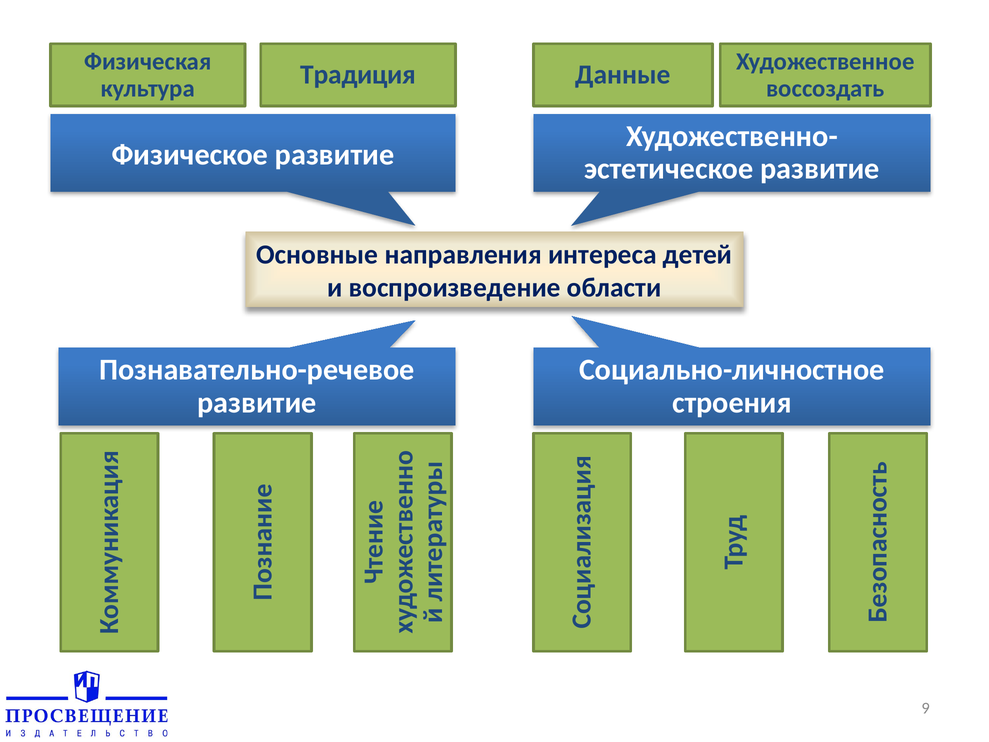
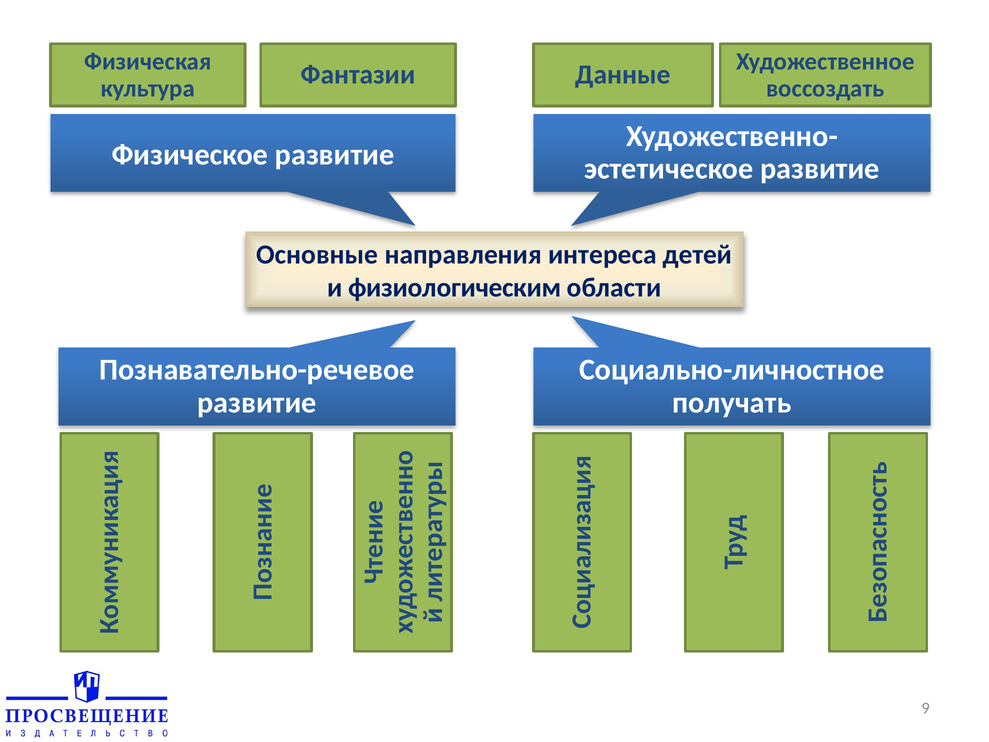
Традиция: Традиция -> Фантазии
воспроизведение: воспроизведение -> физиологическим
строения: строения -> получать
